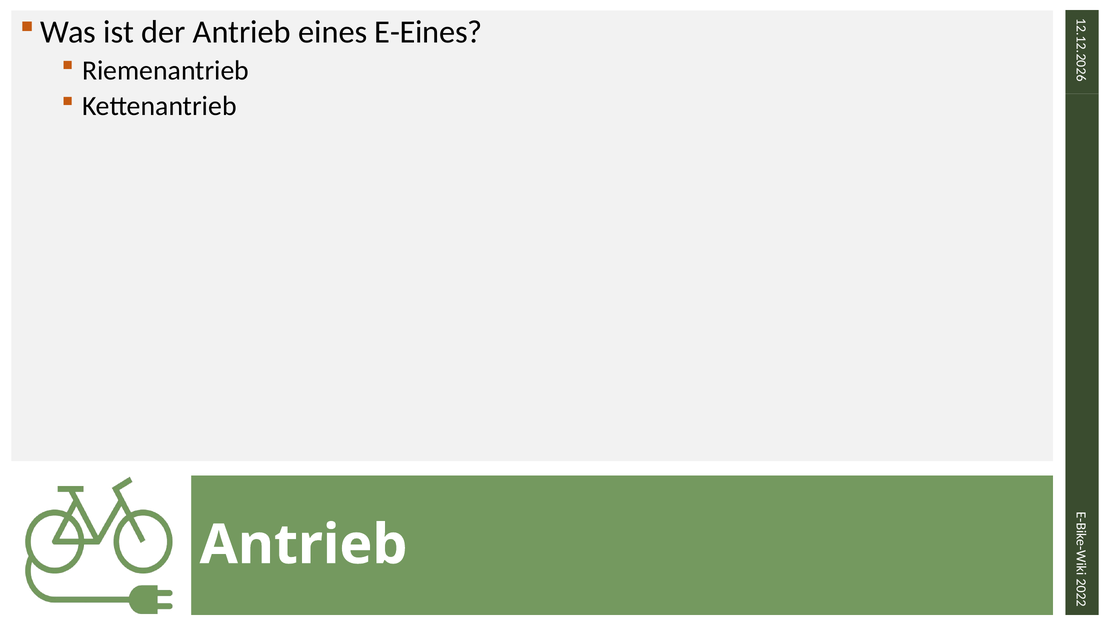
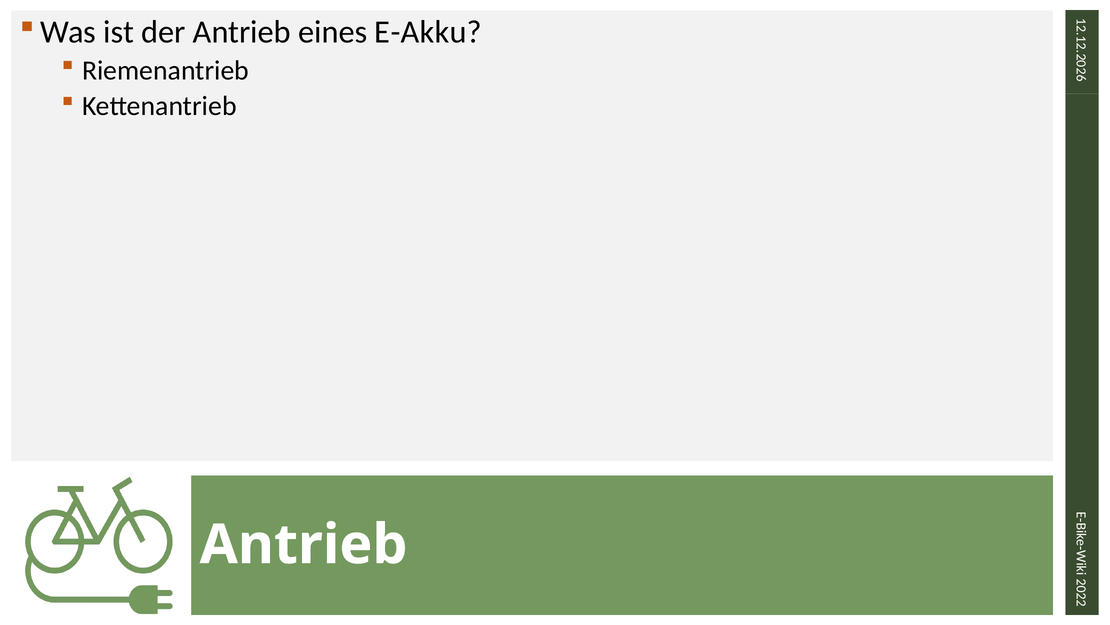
E-Eines: E-Eines -> E-Akku
